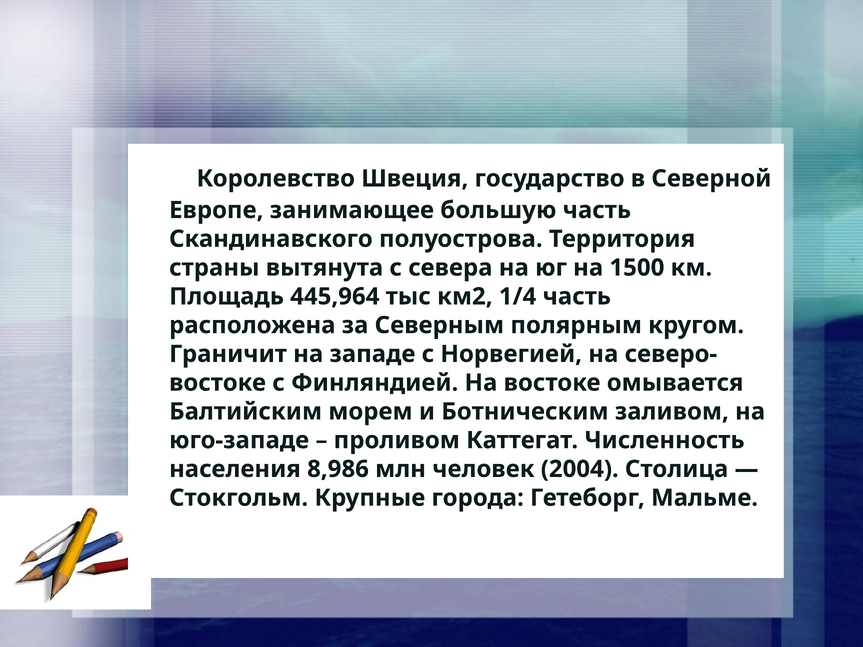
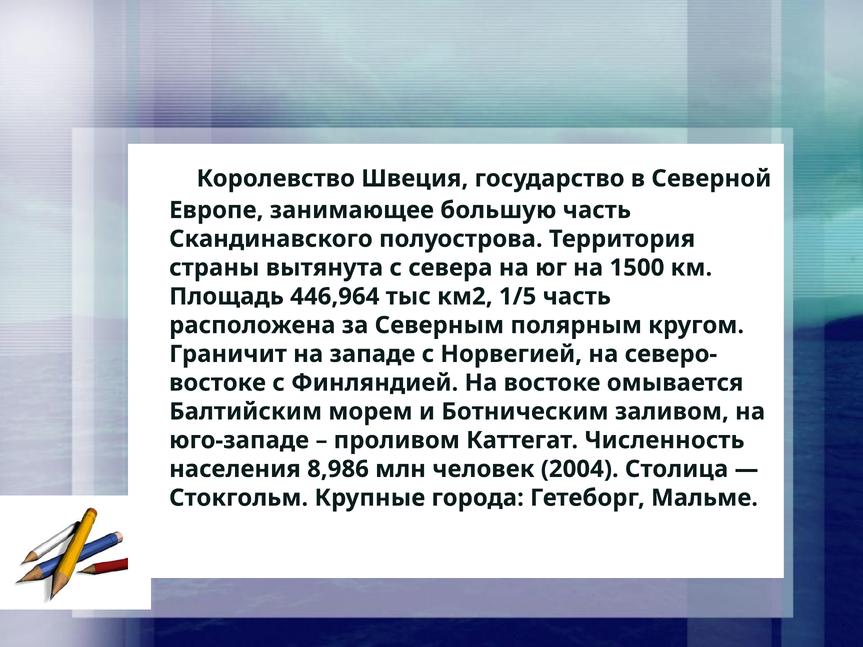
445,964: 445,964 -> 446,964
1/4: 1/4 -> 1/5
